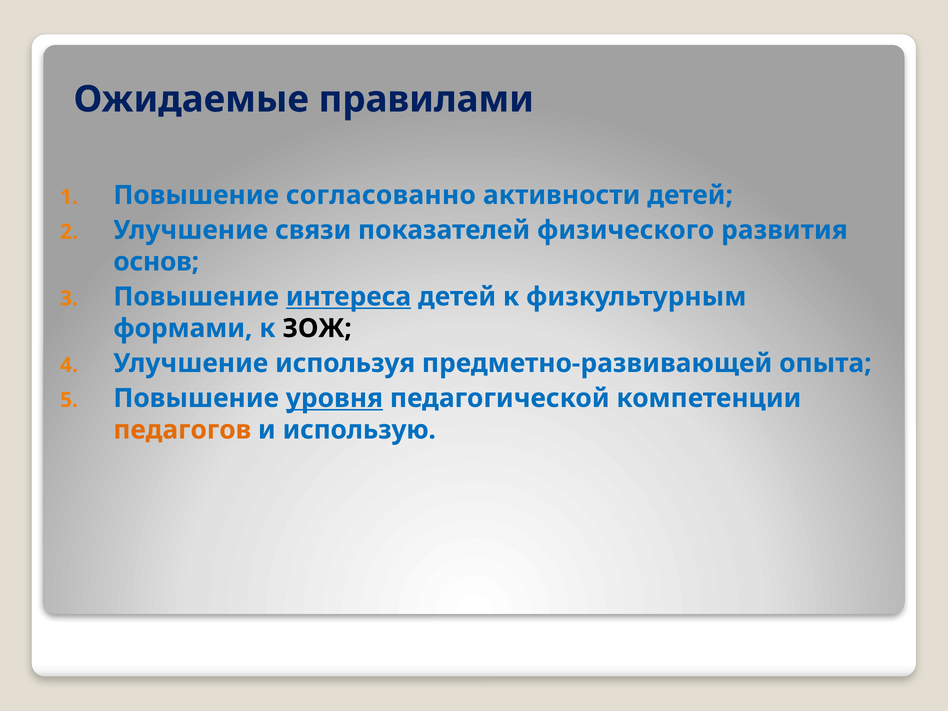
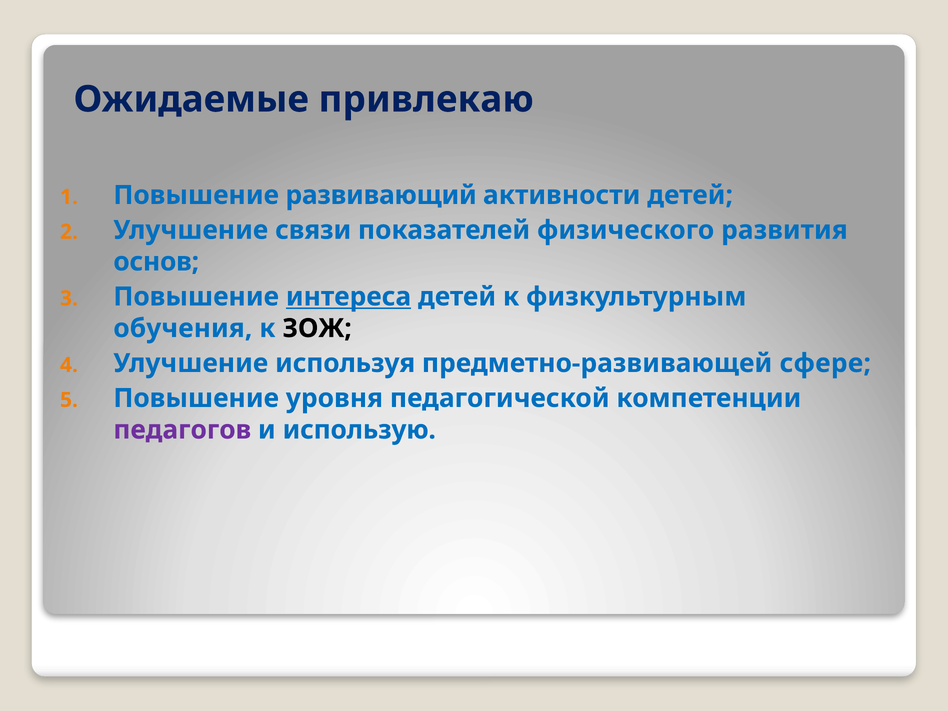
правилами: правилами -> привлекаю
согласованно: согласованно -> развивающий
формами: формами -> обучения
опыта: опыта -> сфере
уровня underline: present -> none
педагогов colour: orange -> purple
